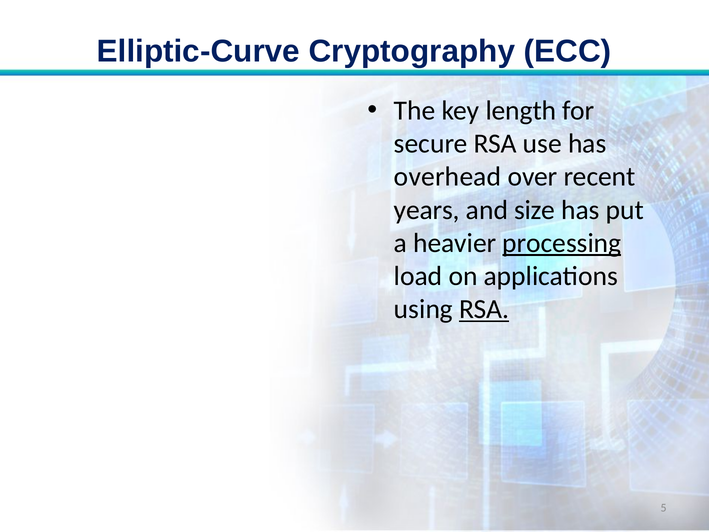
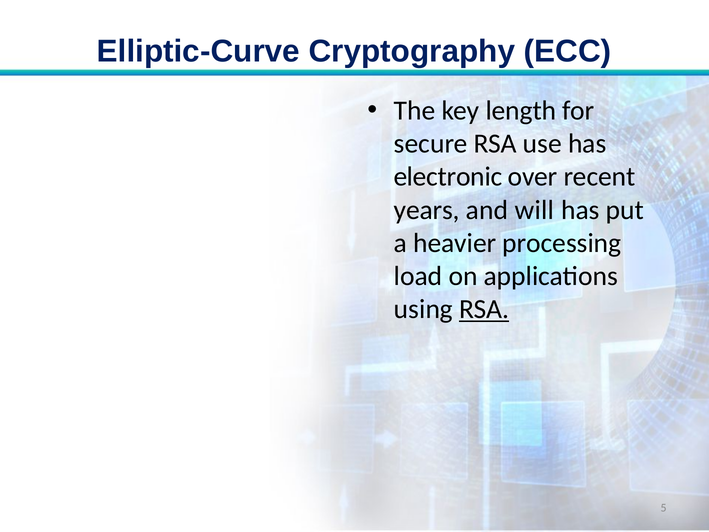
overhead: overhead -> electronic
size: size -> will
processing underline: present -> none
